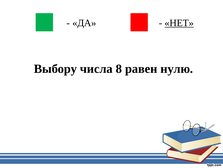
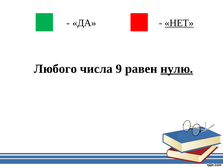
Выбору: Выбору -> Любого
8: 8 -> 9
нулю underline: none -> present
